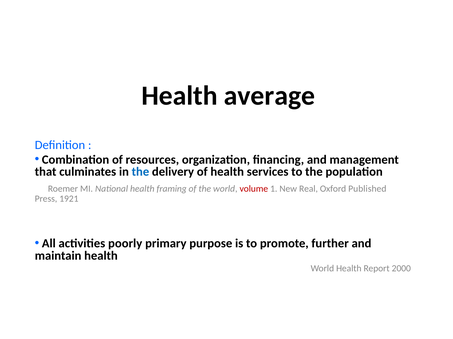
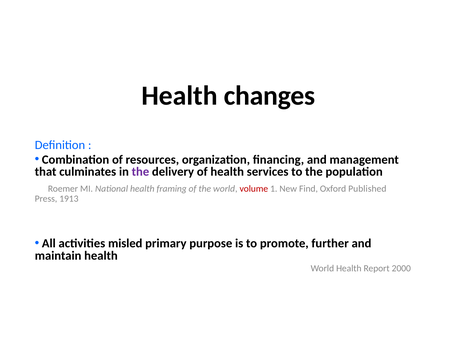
average: average -> changes
the at (140, 172) colour: blue -> purple
Real: Real -> Find
1921: 1921 -> 1913
poorly: poorly -> misled
